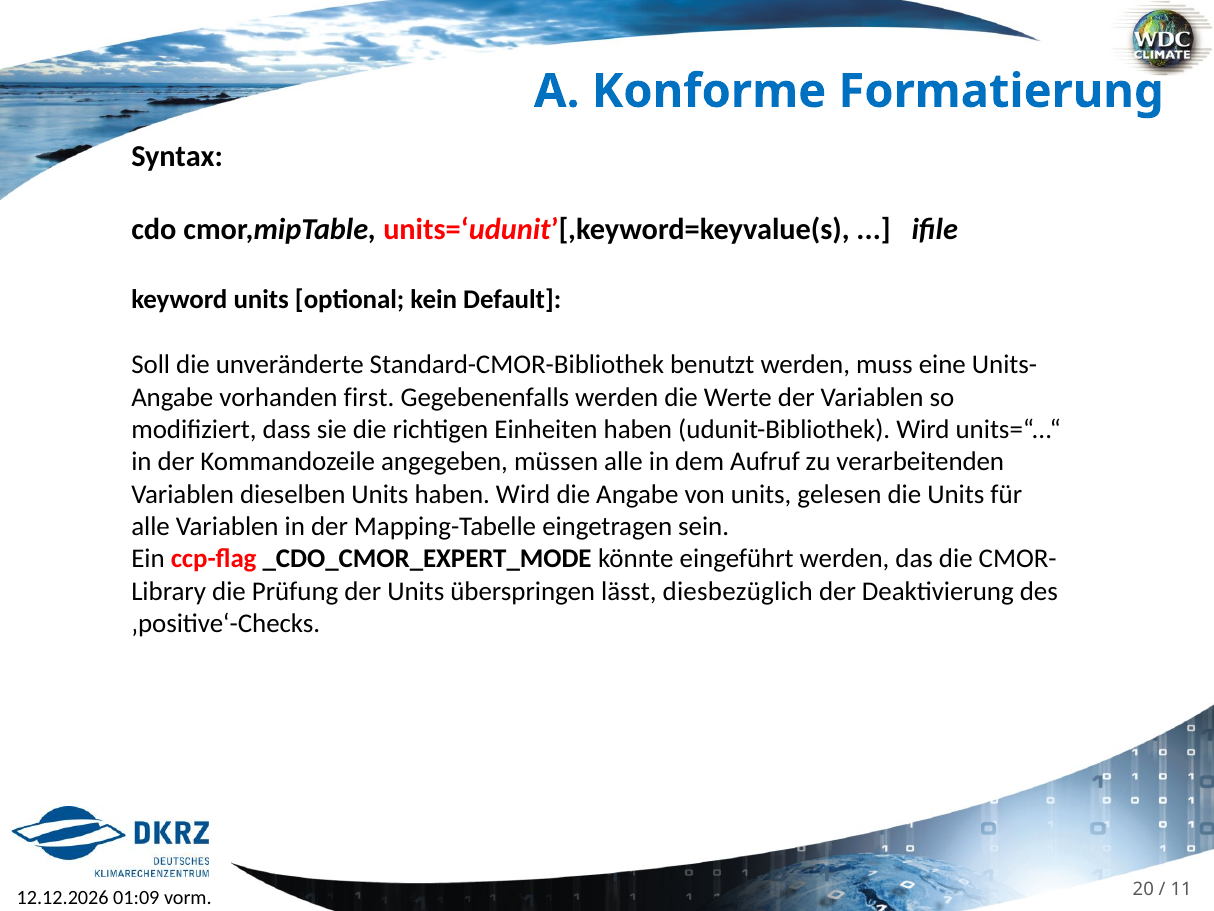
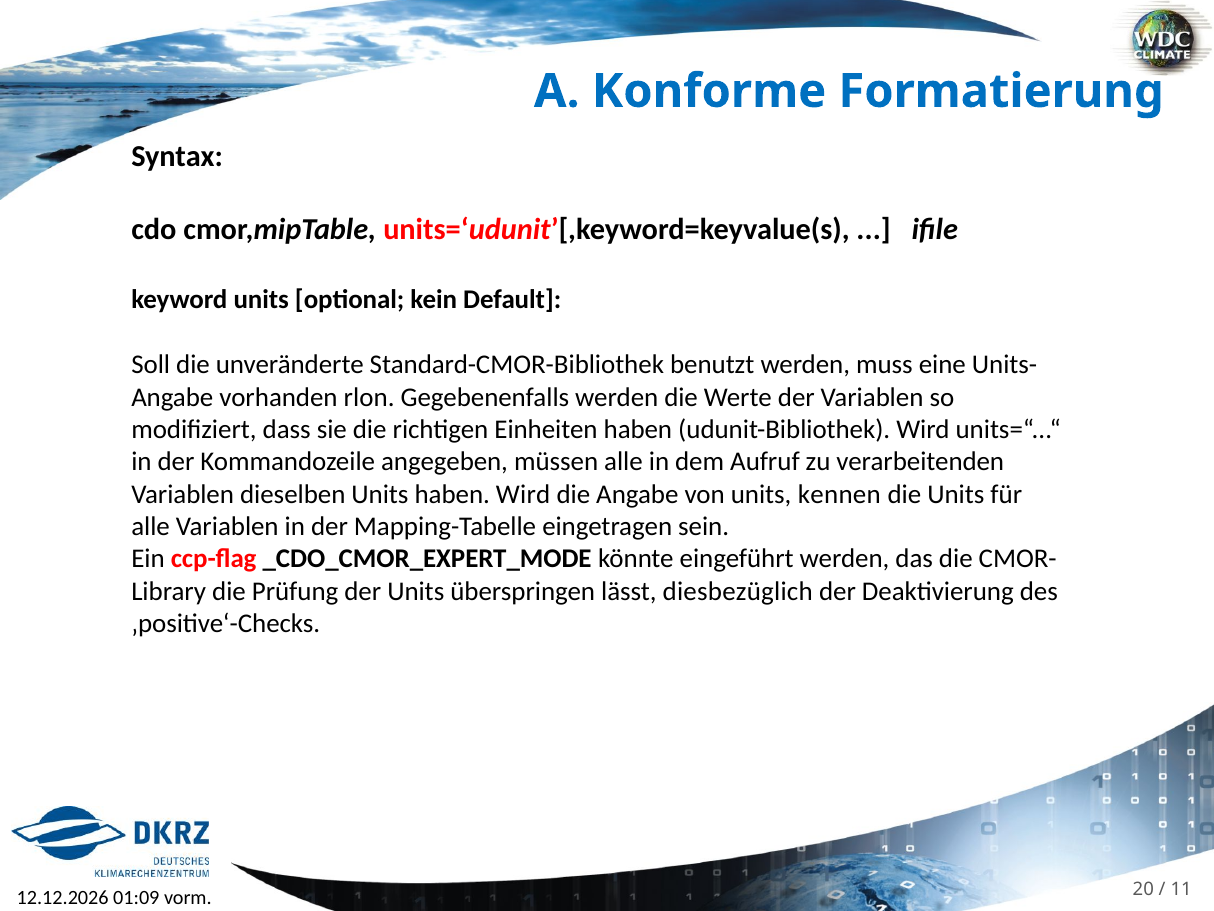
first: first -> rlon
gelesen: gelesen -> kennen
